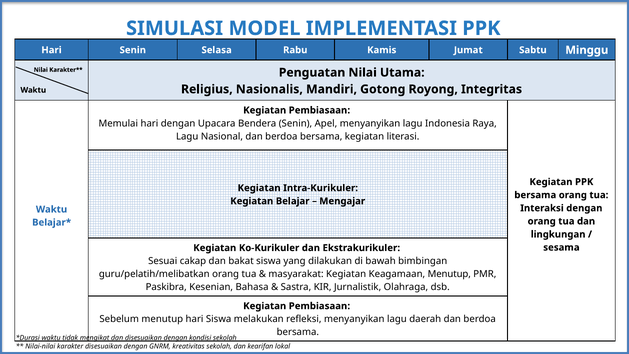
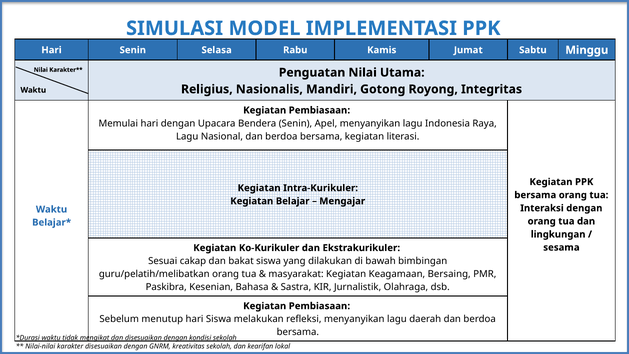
Keagamaan Menutup: Menutup -> Bersaing
